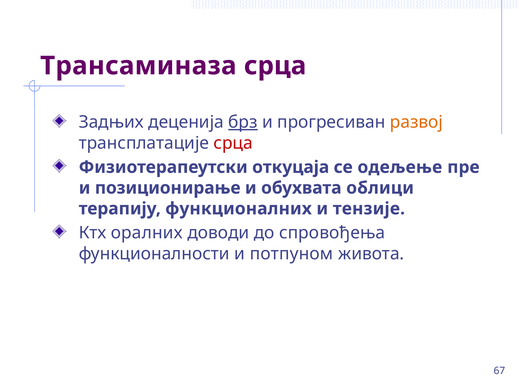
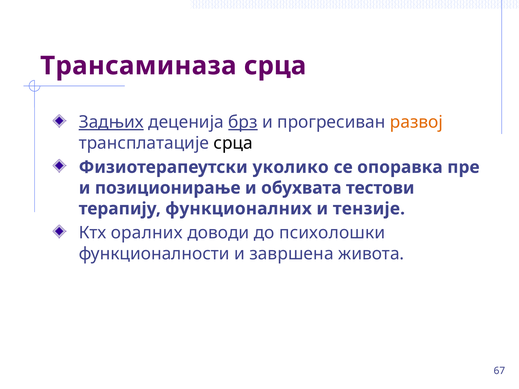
Задњих underline: none -> present
срца at (233, 143) colour: red -> black
откуцаја: откуцаја -> уколико
одељење: одељење -> опоравка
облици: облици -> тестови
спровођења: спровођења -> психолошки
потпуном: потпуном -> завршена
